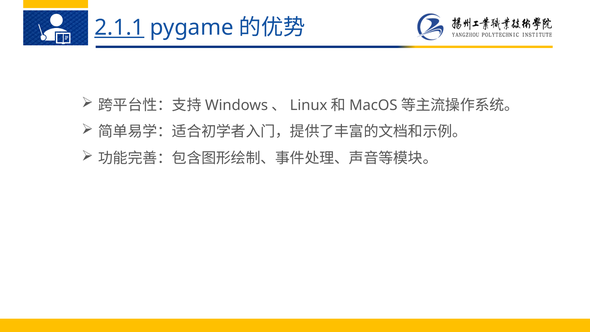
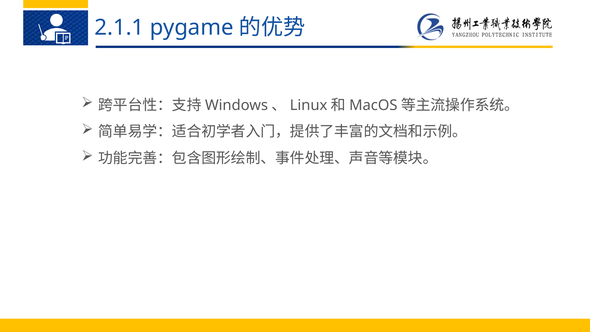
2.1.1 underline: present -> none
